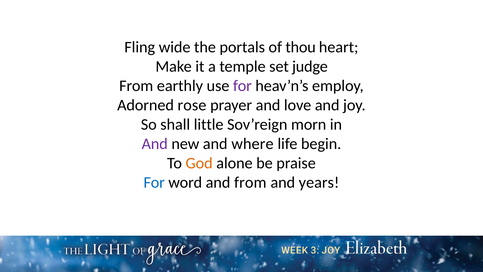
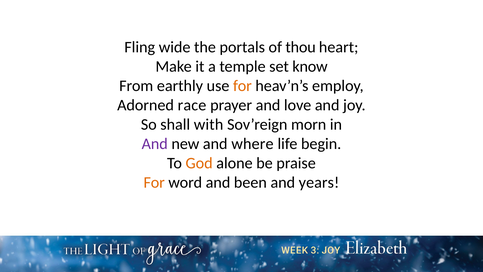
judge: judge -> know
for at (242, 86) colour: purple -> orange
rose: rose -> race
little: little -> with
For at (154, 182) colour: blue -> orange
and from: from -> been
